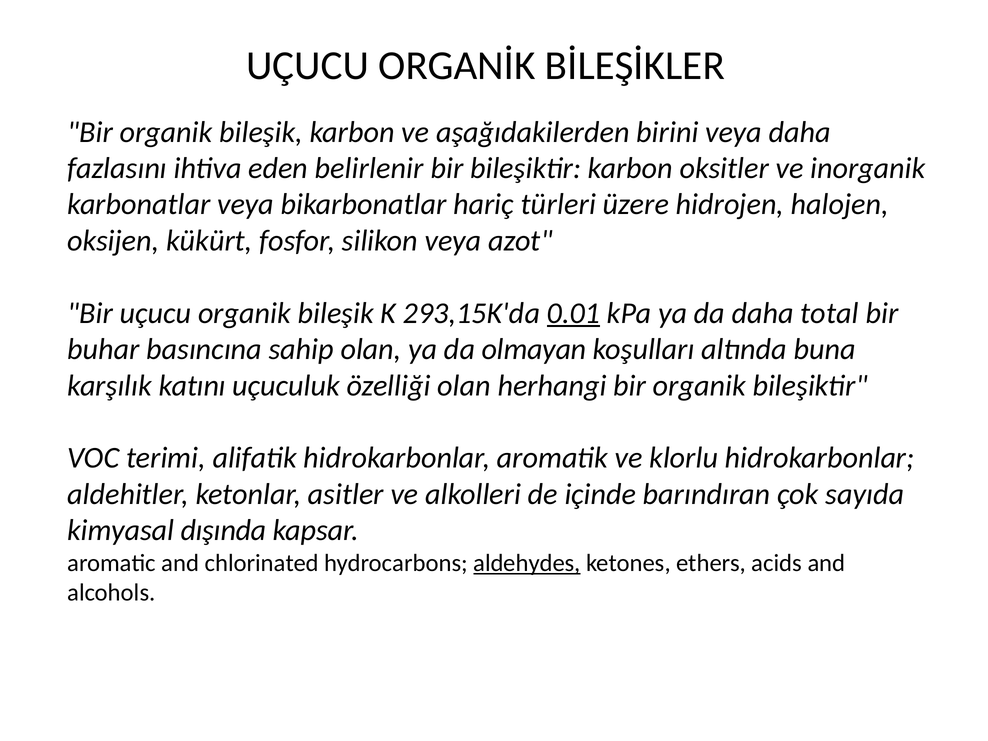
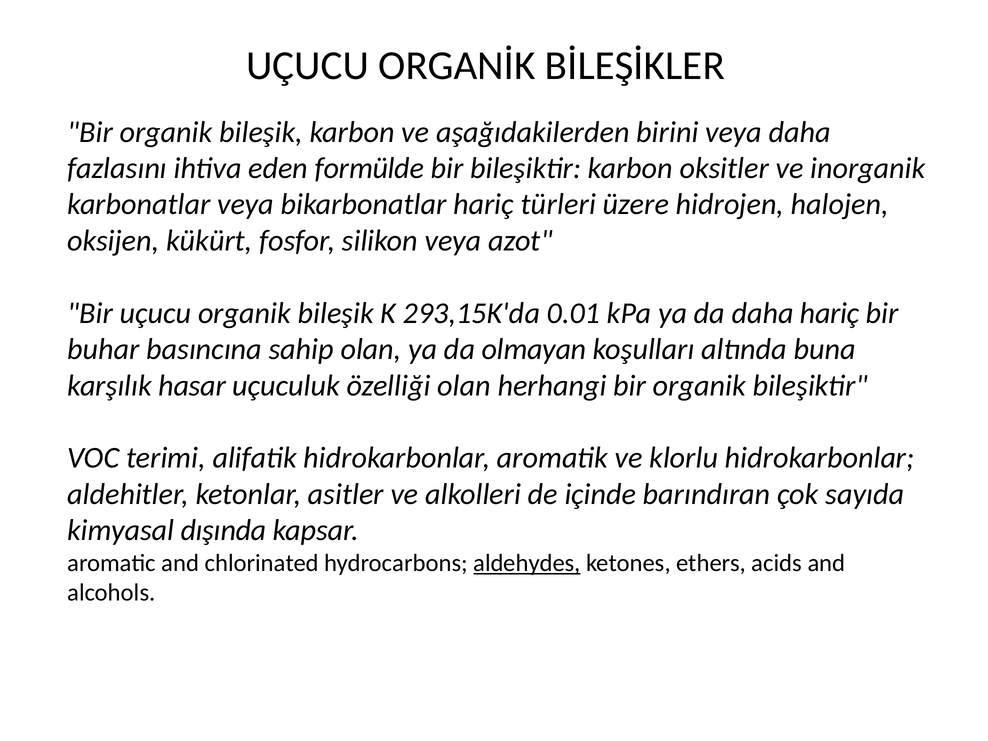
belirlenir: belirlenir -> formülde
0.01 underline: present -> none
daha total: total -> hariç
katını: katını -> hasar
